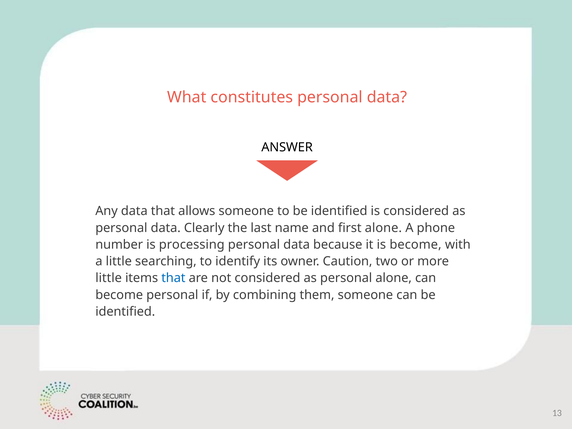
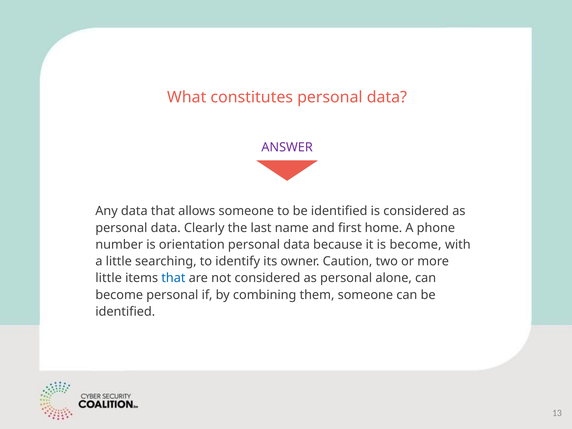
ANSWER colour: black -> purple
first alone: alone -> home
processing: processing -> orientation
